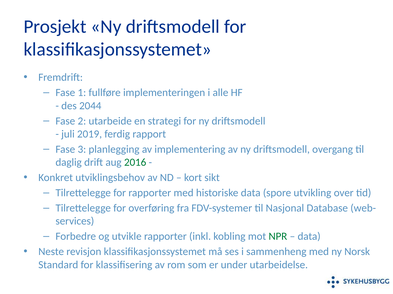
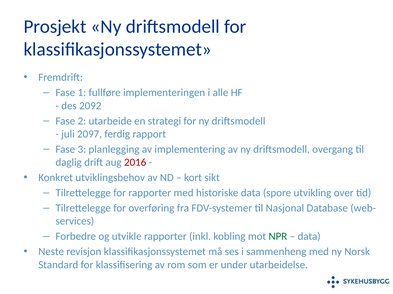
2044: 2044 -> 2092
2019: 2019 -> 2097
2016 colour: green -> red
